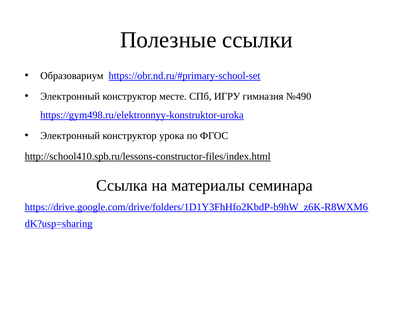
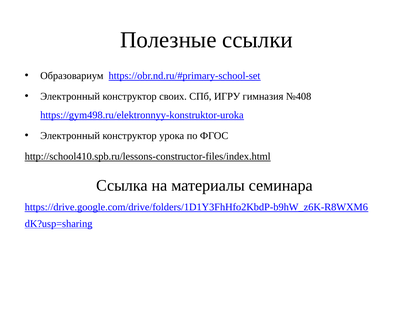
месте: месте -> своих
№490: №490 -> №408
